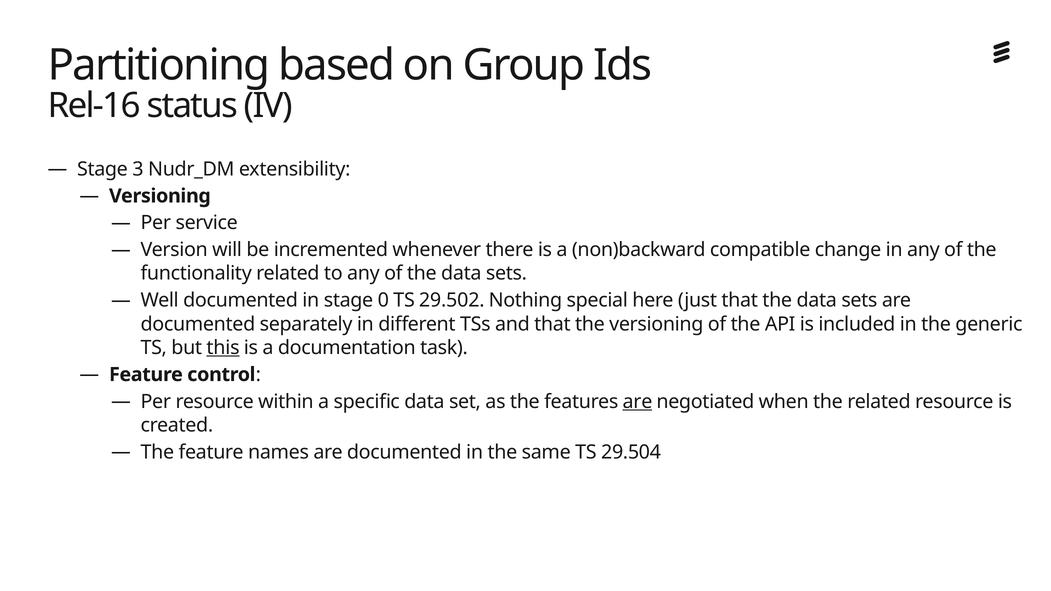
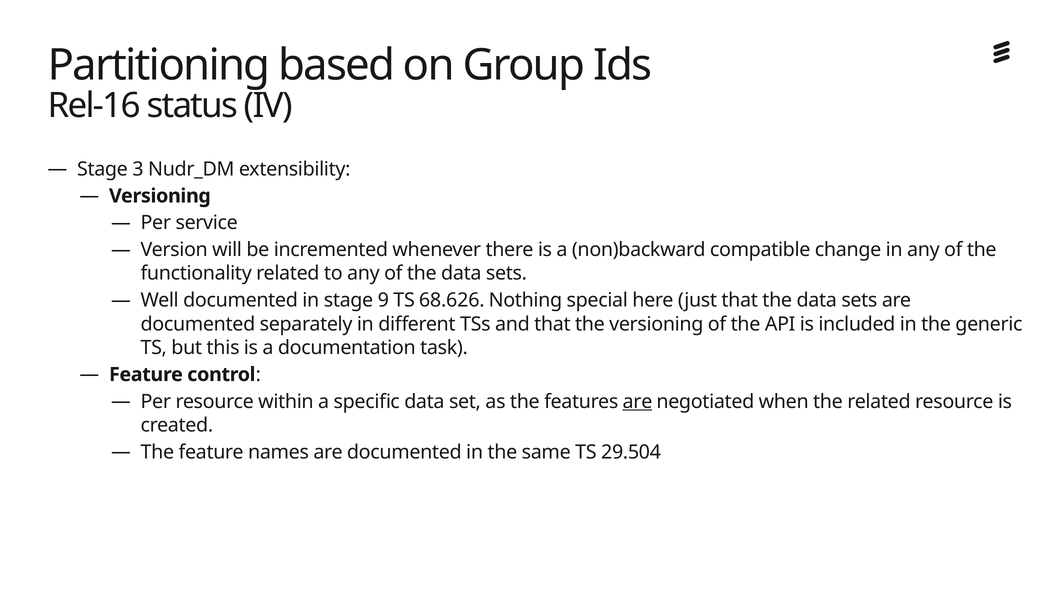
0: 0 -> 9
29.502: 29.502 -> 68.626
this underline: present -> none
